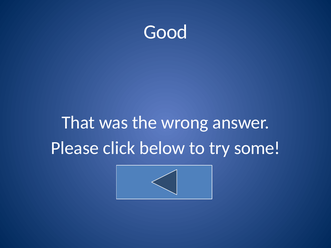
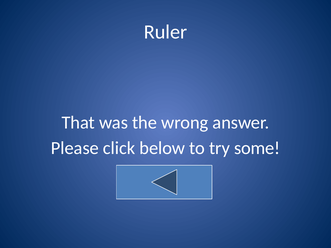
Good: Good -> Ruler
